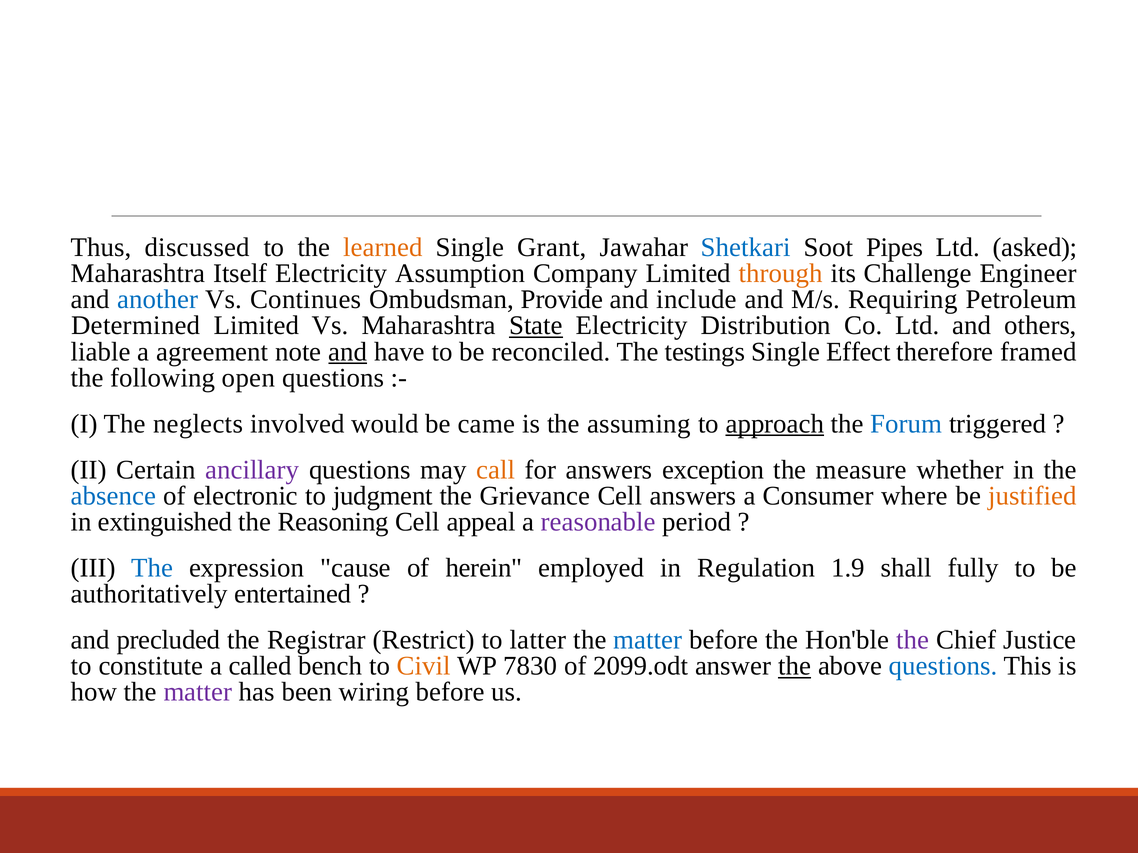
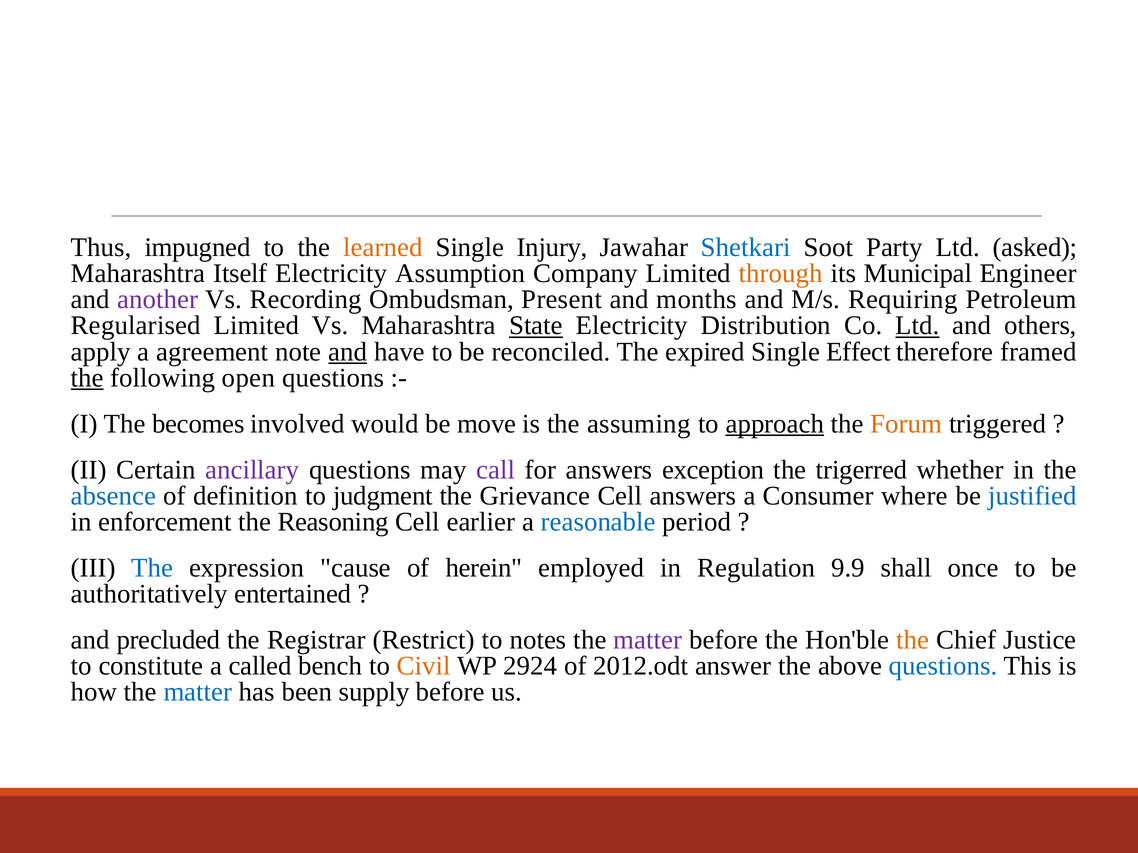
discussed: discussed -> impugned
Grant: Grant -> Injury
Pipes: Pipes -> Party
Challenge: Challenge -> Municipal
another colour: blue -> purple
Continues: Continues -> Recording
Provide: Provide -> Present
include: include -> months
Determined: Determined -> Regularised
Ltd at (917, 326) underline: none -> present
liable: liable -> apply
testings: testings -> expired
the at (87, 378) underline: none -> present
neglects: neglects -> becomes
came: came -> move
Forum colour: blue -> orange
call colour: orange -> purple
measure: measure -> trigerred
electronic: electronic -> definition
justified colour: orange -> blue
extinguished: extinguished -> enforcement
appeal: appeal -> earlier
reasonable colour: purple -> blue
1.9: 1.9 -> 9.9
fully: fully -> once
latter: latter -> notes
matter at (648, 640) colour: blue -> purple
the at (913, 640) colour: purple -> orange
7830: 7830 -> 2924
2099.odt: 2099.odt -> 2012.odt
the at (795, 666) underline: present -> none
matter at (198, 693) colour: purple -> blue
wiring: wiring -> supply
